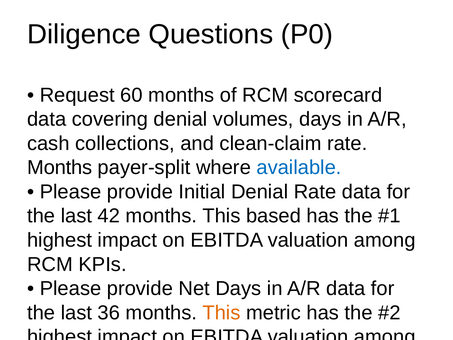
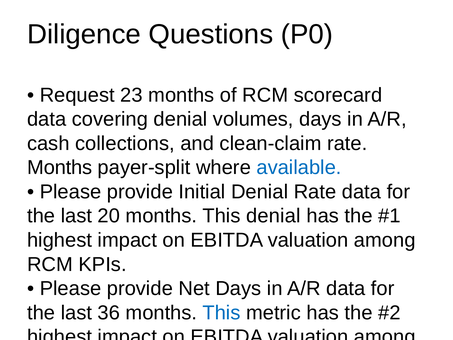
60: 60 -> 23
42: 42 -> 20
This based: based -> denial
This at (221, 312) colour: orange -> blue
